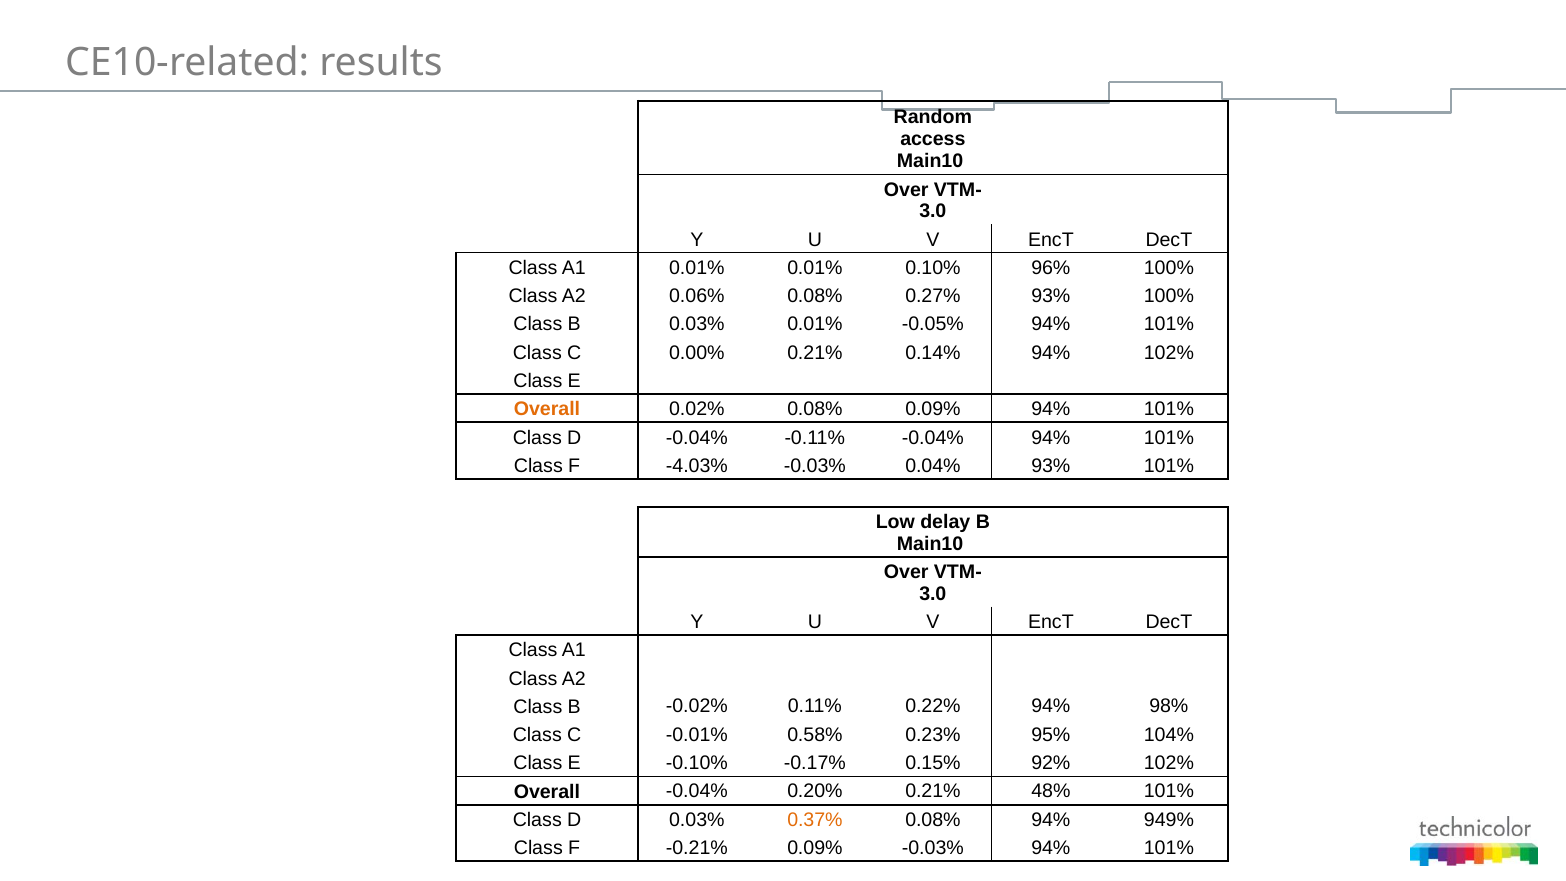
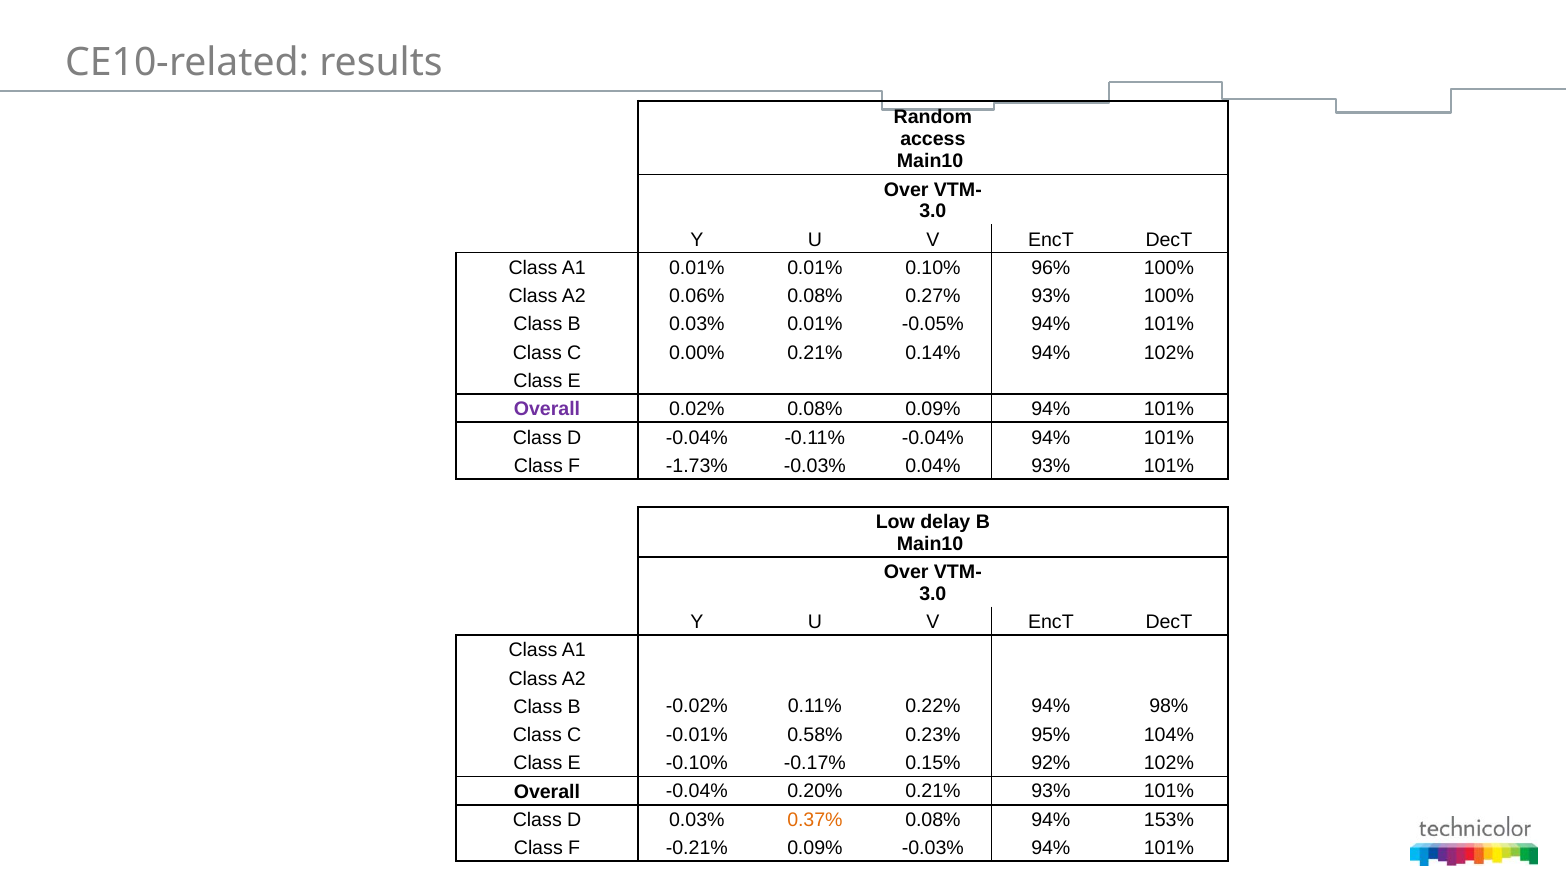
Overall at (547, 409) colour: orange -> purple
-4.03%: -4.03% -> -1.73%
0.21% 48%: 48% -> 93%
949%: 949% -> 153%
